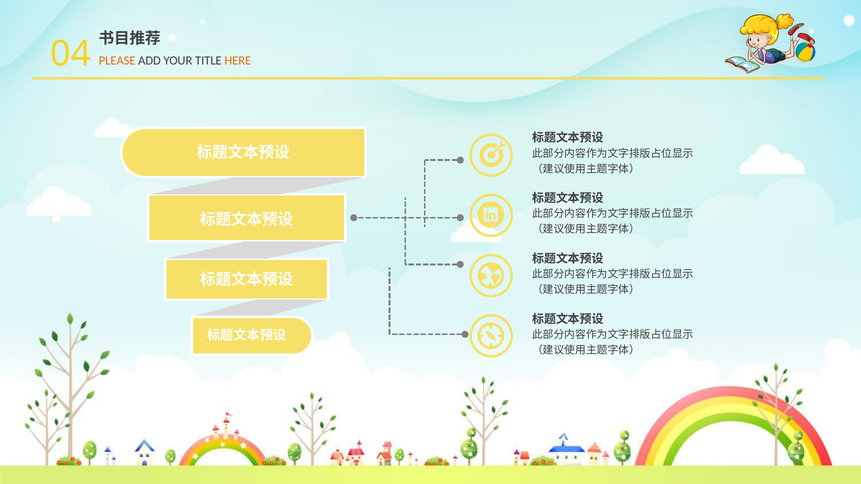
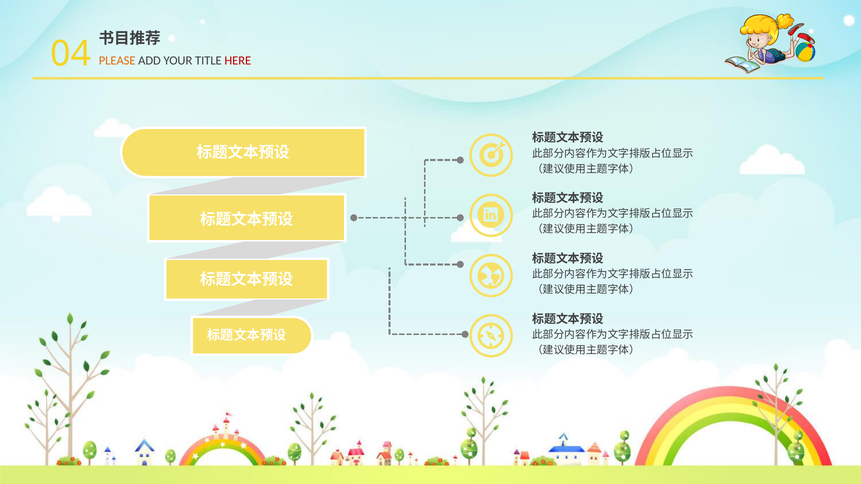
HERE colour: orange -> red
